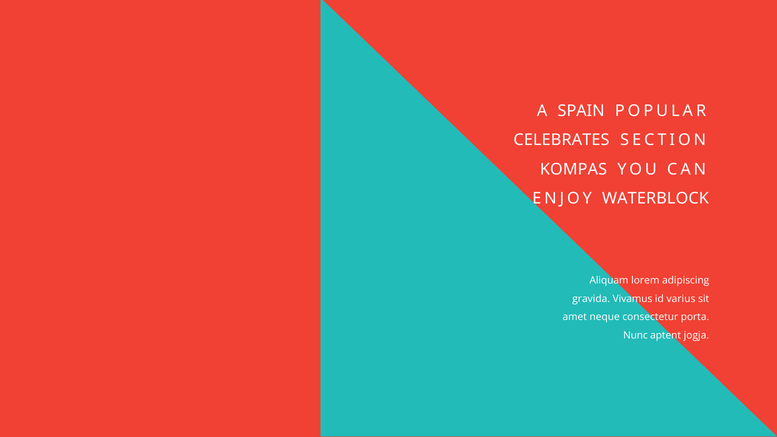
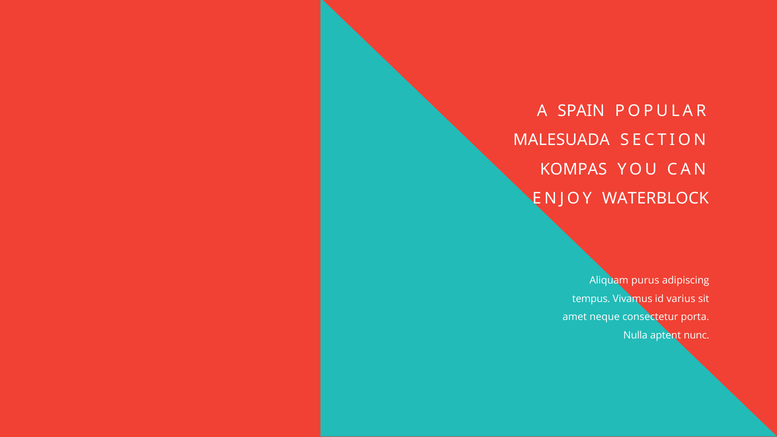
CELEBRATES: CELEBRATES -> MALESUADA
lorem: lorem -> purus
gravida: gravida -> tempus
Nunc: Nunc -> Nulla
jogja: jogja -> nunc
